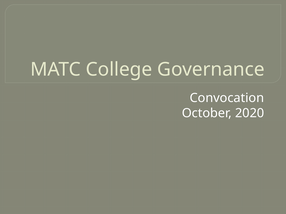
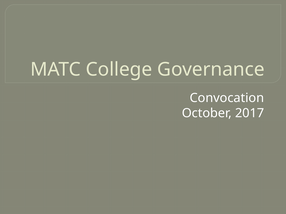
2020: 2020 -> 2017
